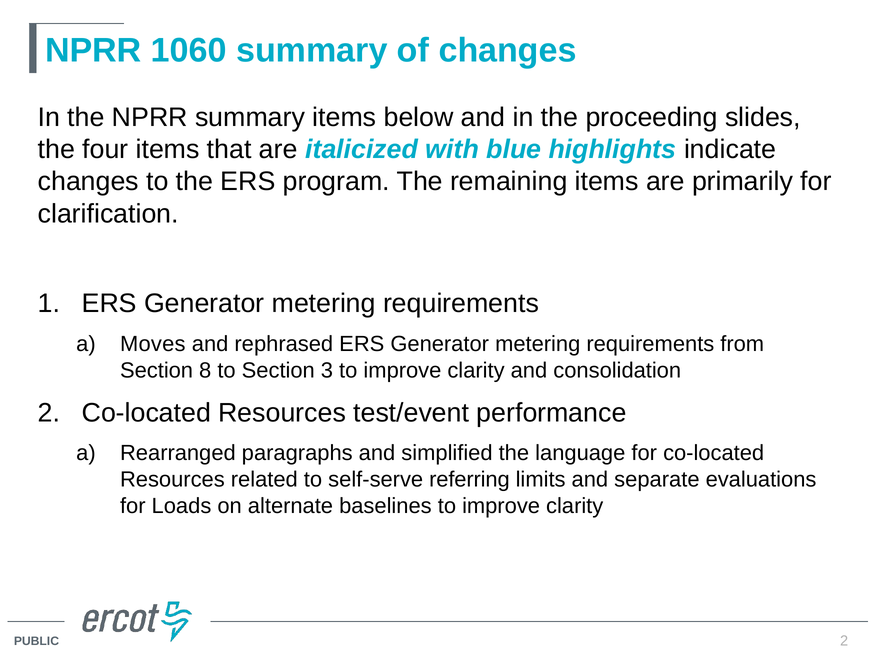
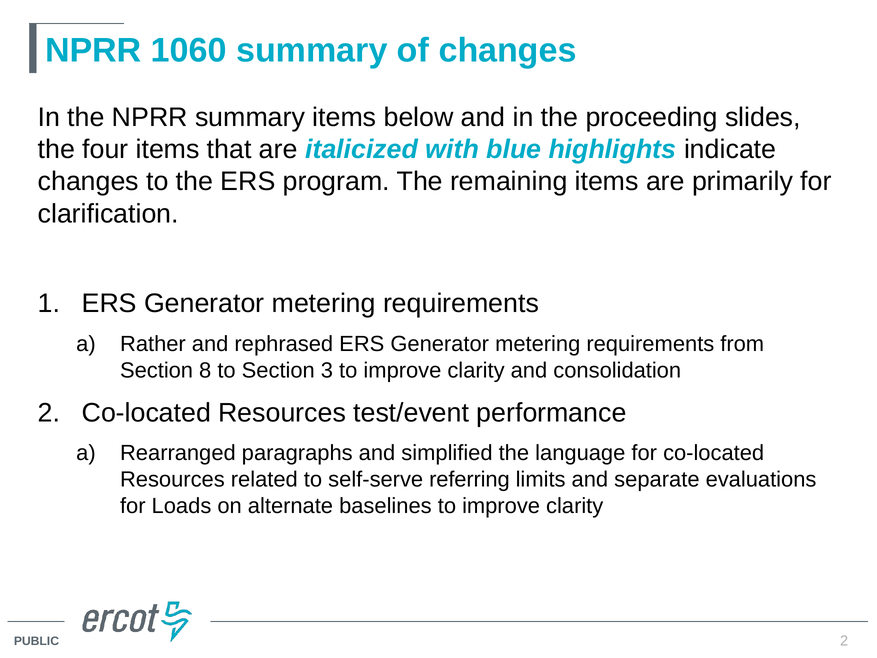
Moves: Moves -> Rather
